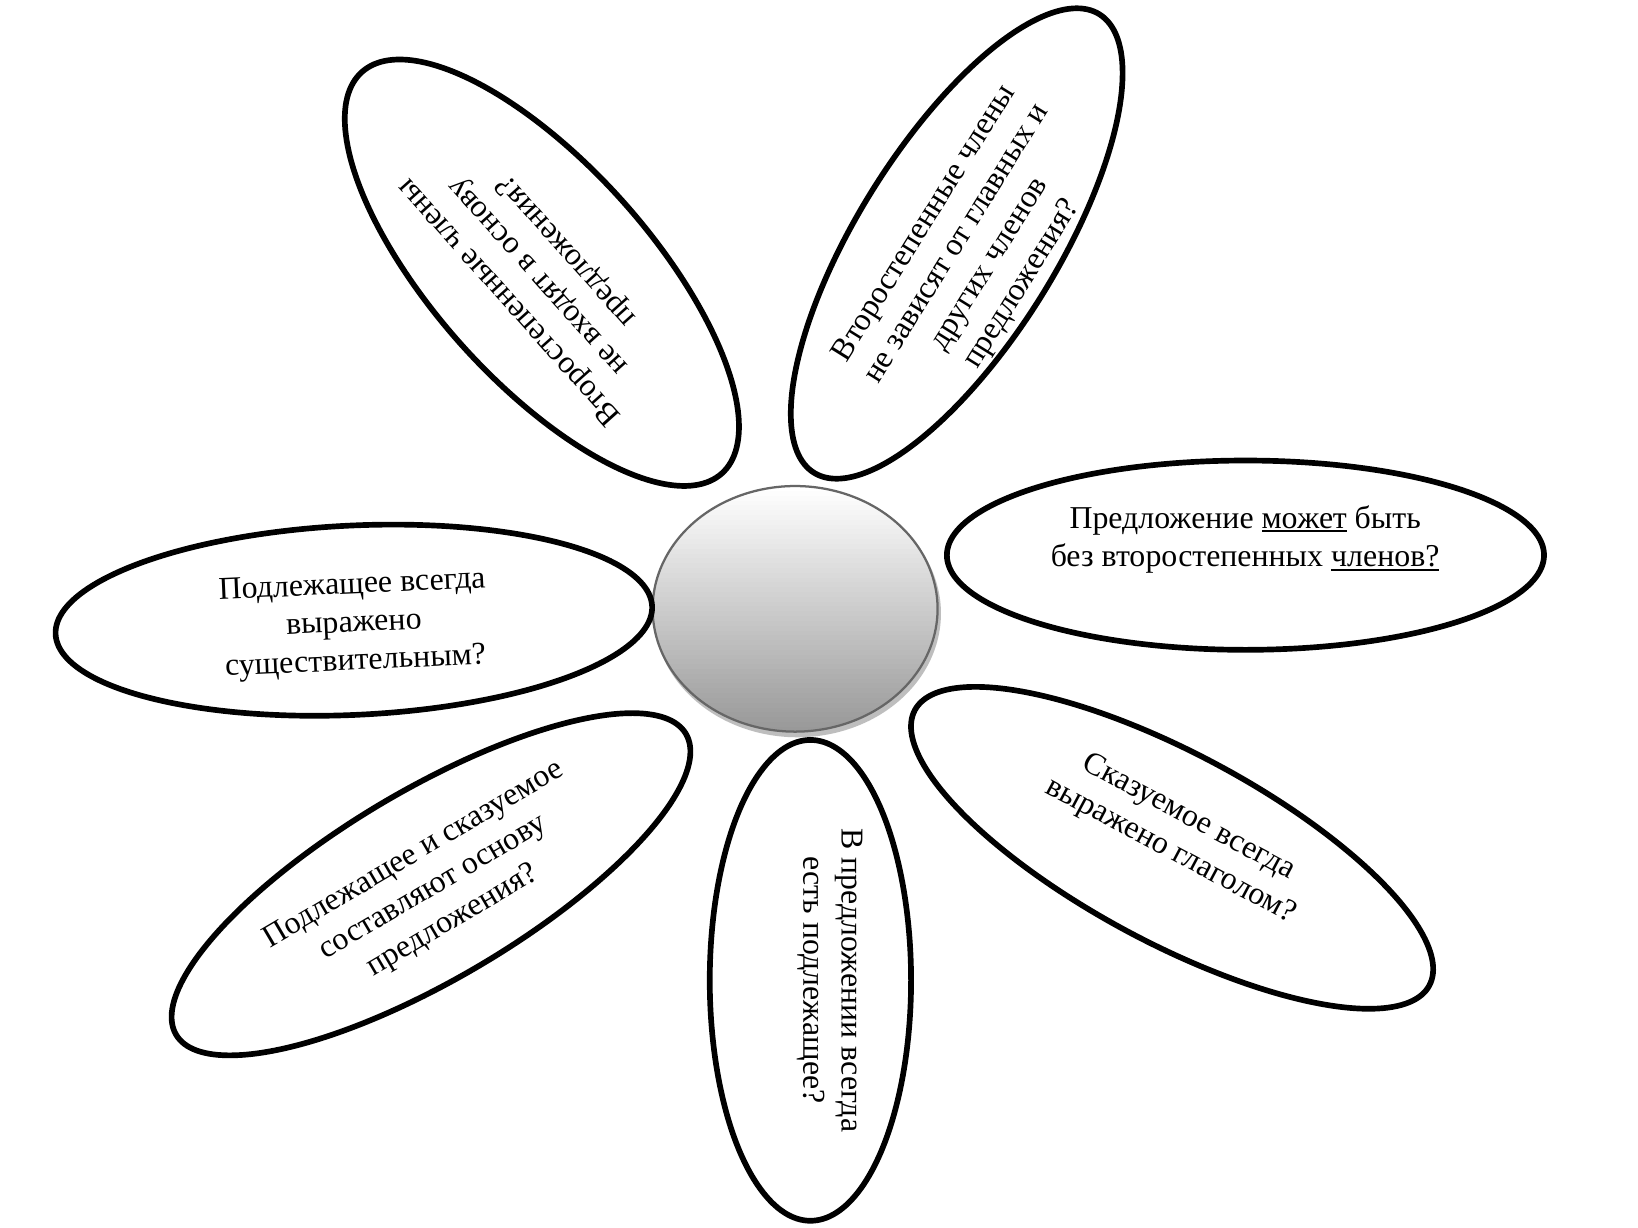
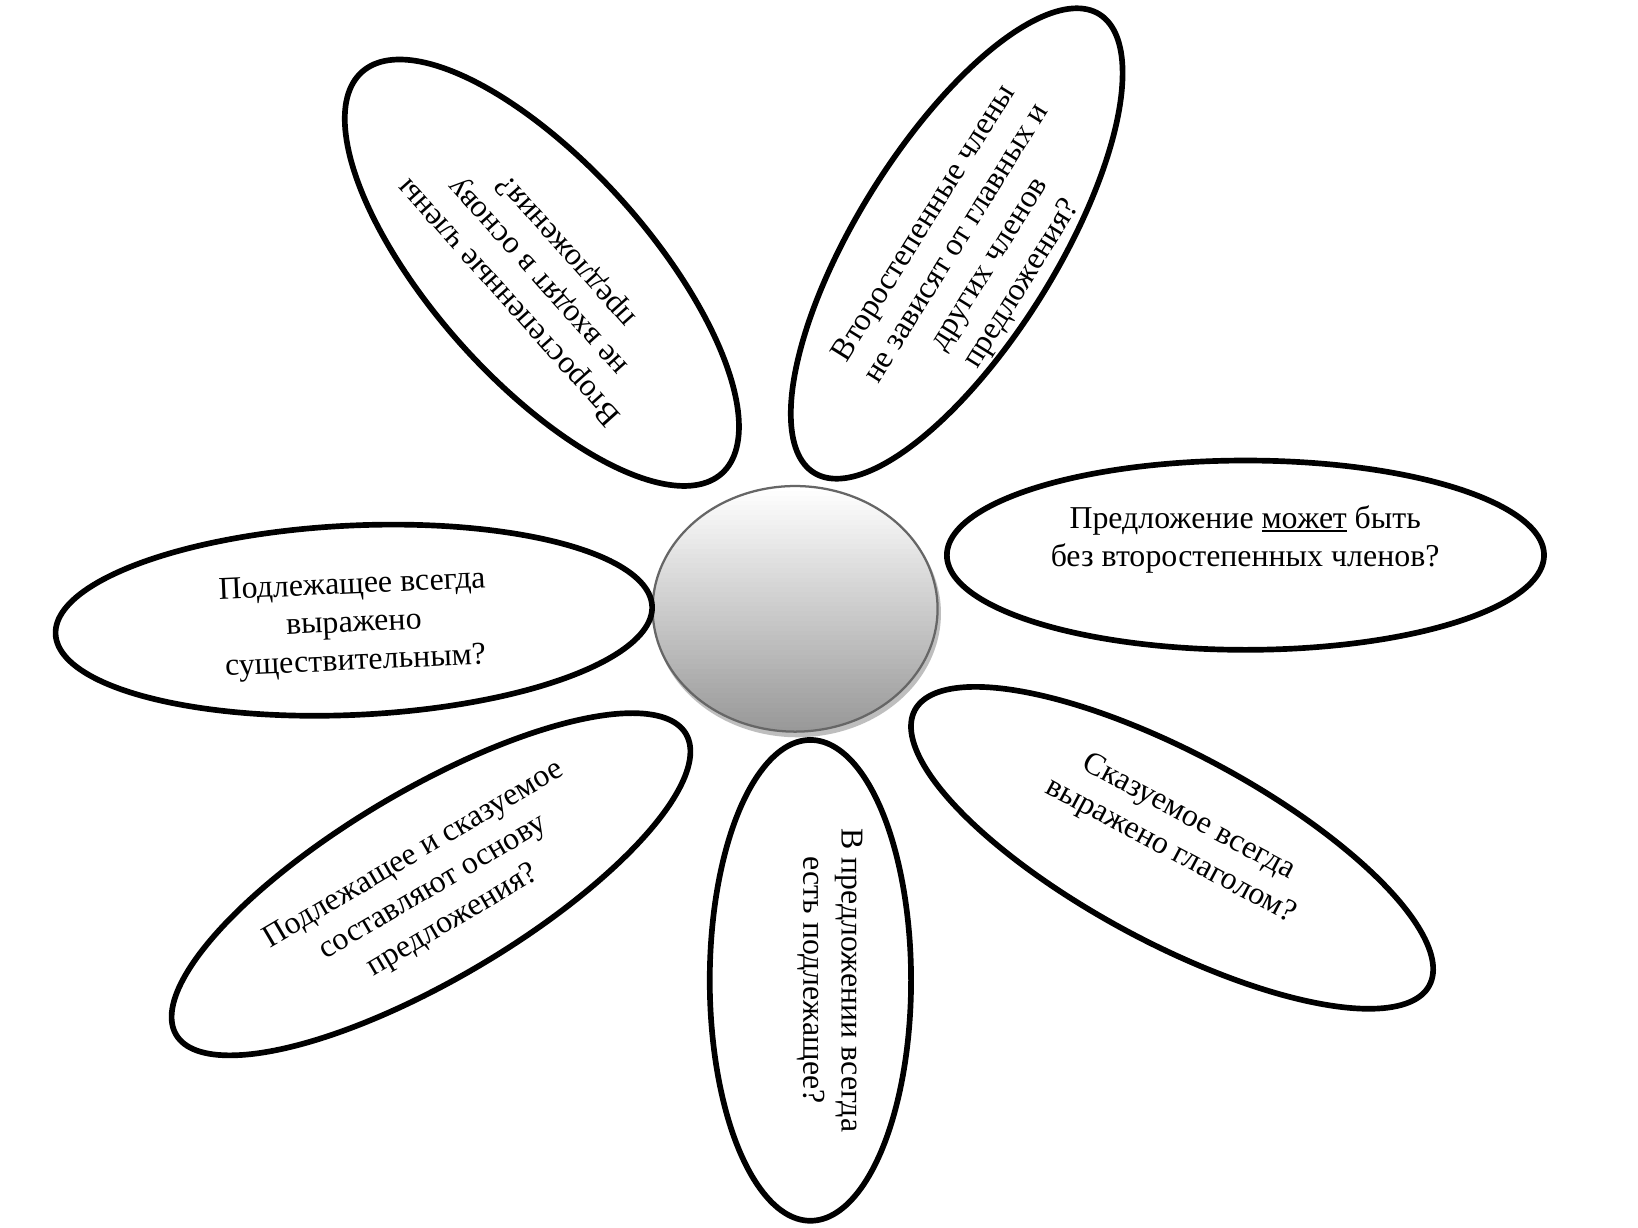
членов underline: present -> none
